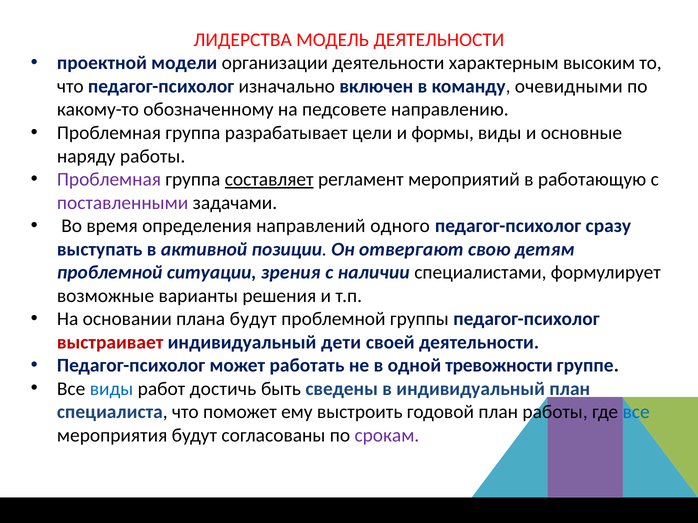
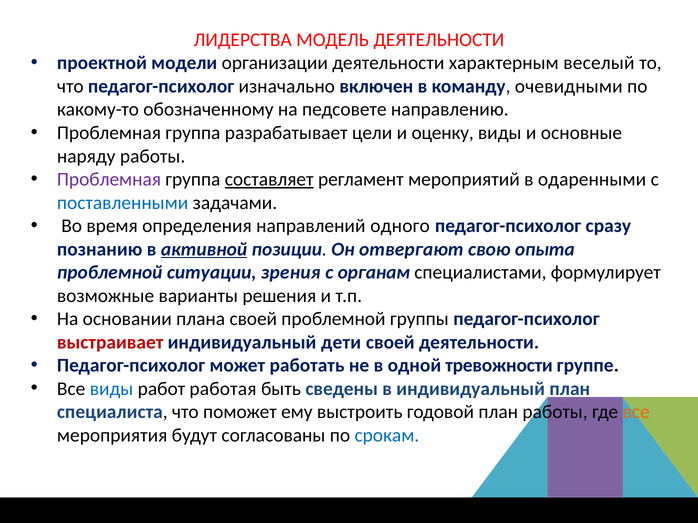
высоким: высоким -> веселый
формы: формы -> оценку
работающую: работающую -> одаренными
поставленными colour: purple -> blue
выступать: выступать -> познанию
активной underline: none -> present
детям: детям -> опыта
наличии: наличии -> органам
плана будут: будут -> своей
достичь: достичь -> работая
все at (636, 412) colour: blue -> orange
срокам colour: purple -> blue
